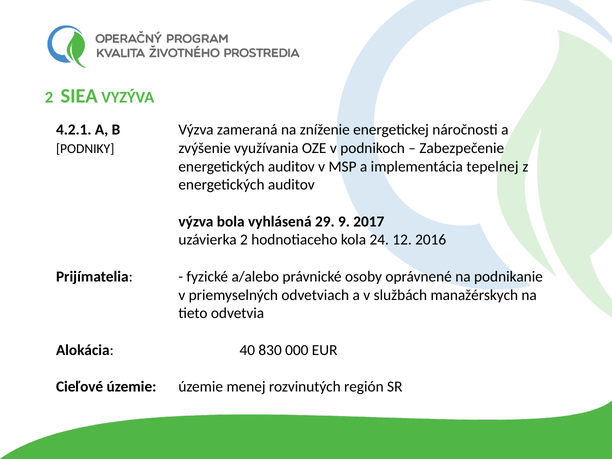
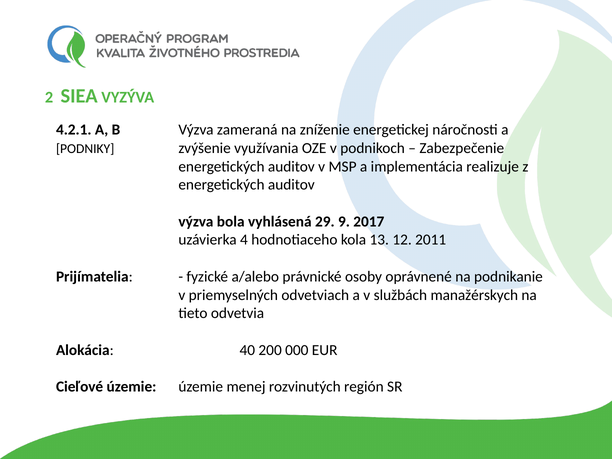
tepelnej: tepelnej -> realizuje
uzávierka 2: 2 -> 4
24: 24 -> 13
2016: 2016 -> 2011
830: 830 -> 200
